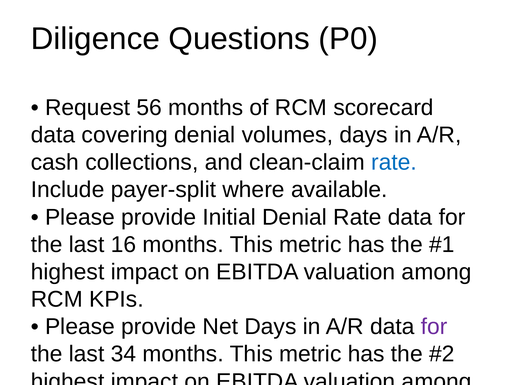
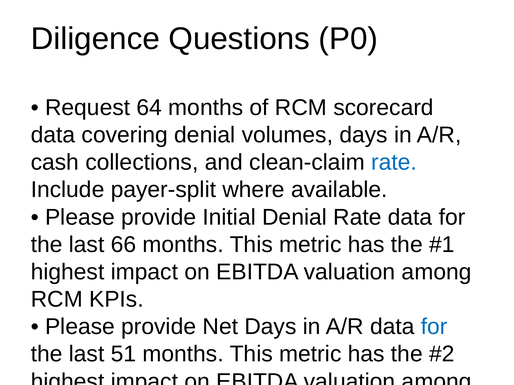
56: 56 -> 64
16: 16 -> 66
for at (434, 327) colour: purple -> blue
34: 34 -> 51
